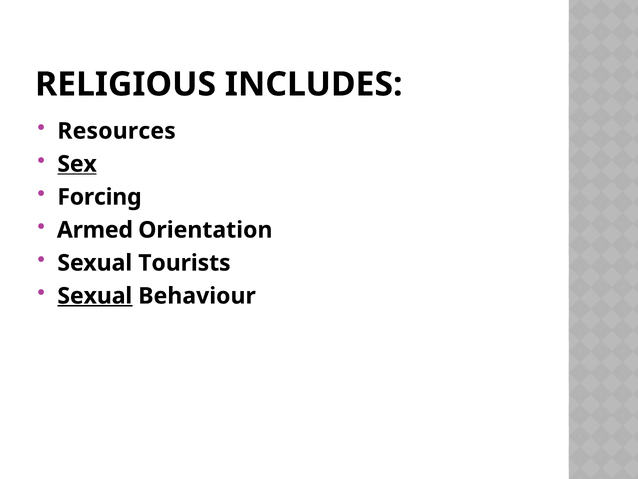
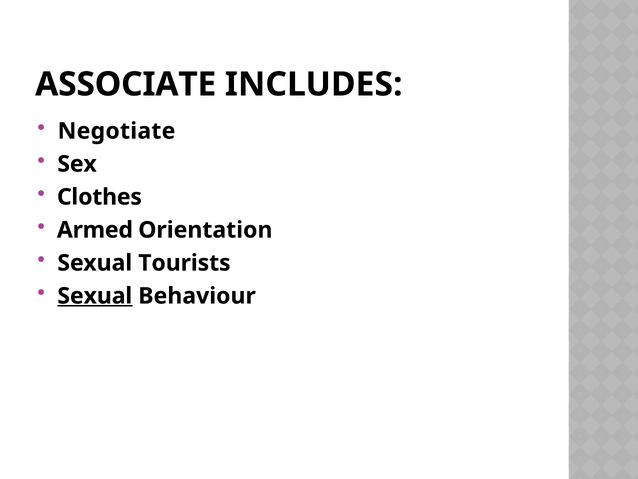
RELIGIOUS: RELIGIOUS -> ASSOCIATE
Resources: Resources -> Negotiate
Sex underline: present -> none
Forcing: Forcing -> Clothes
